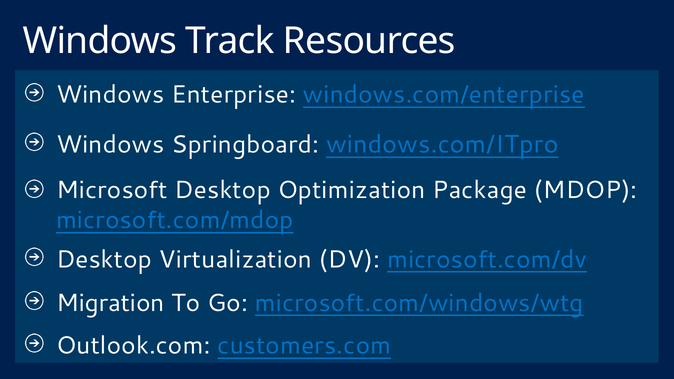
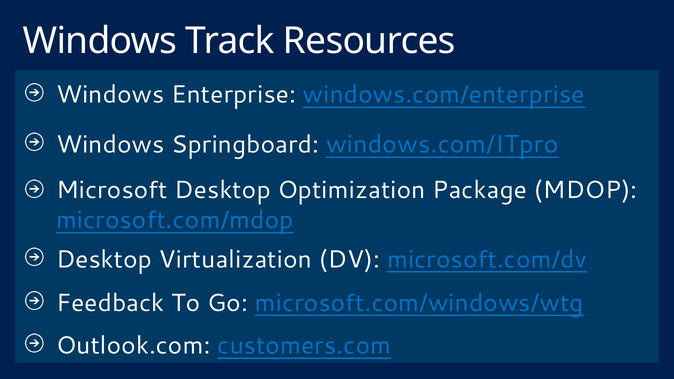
Migration: Migration -> Feedback
